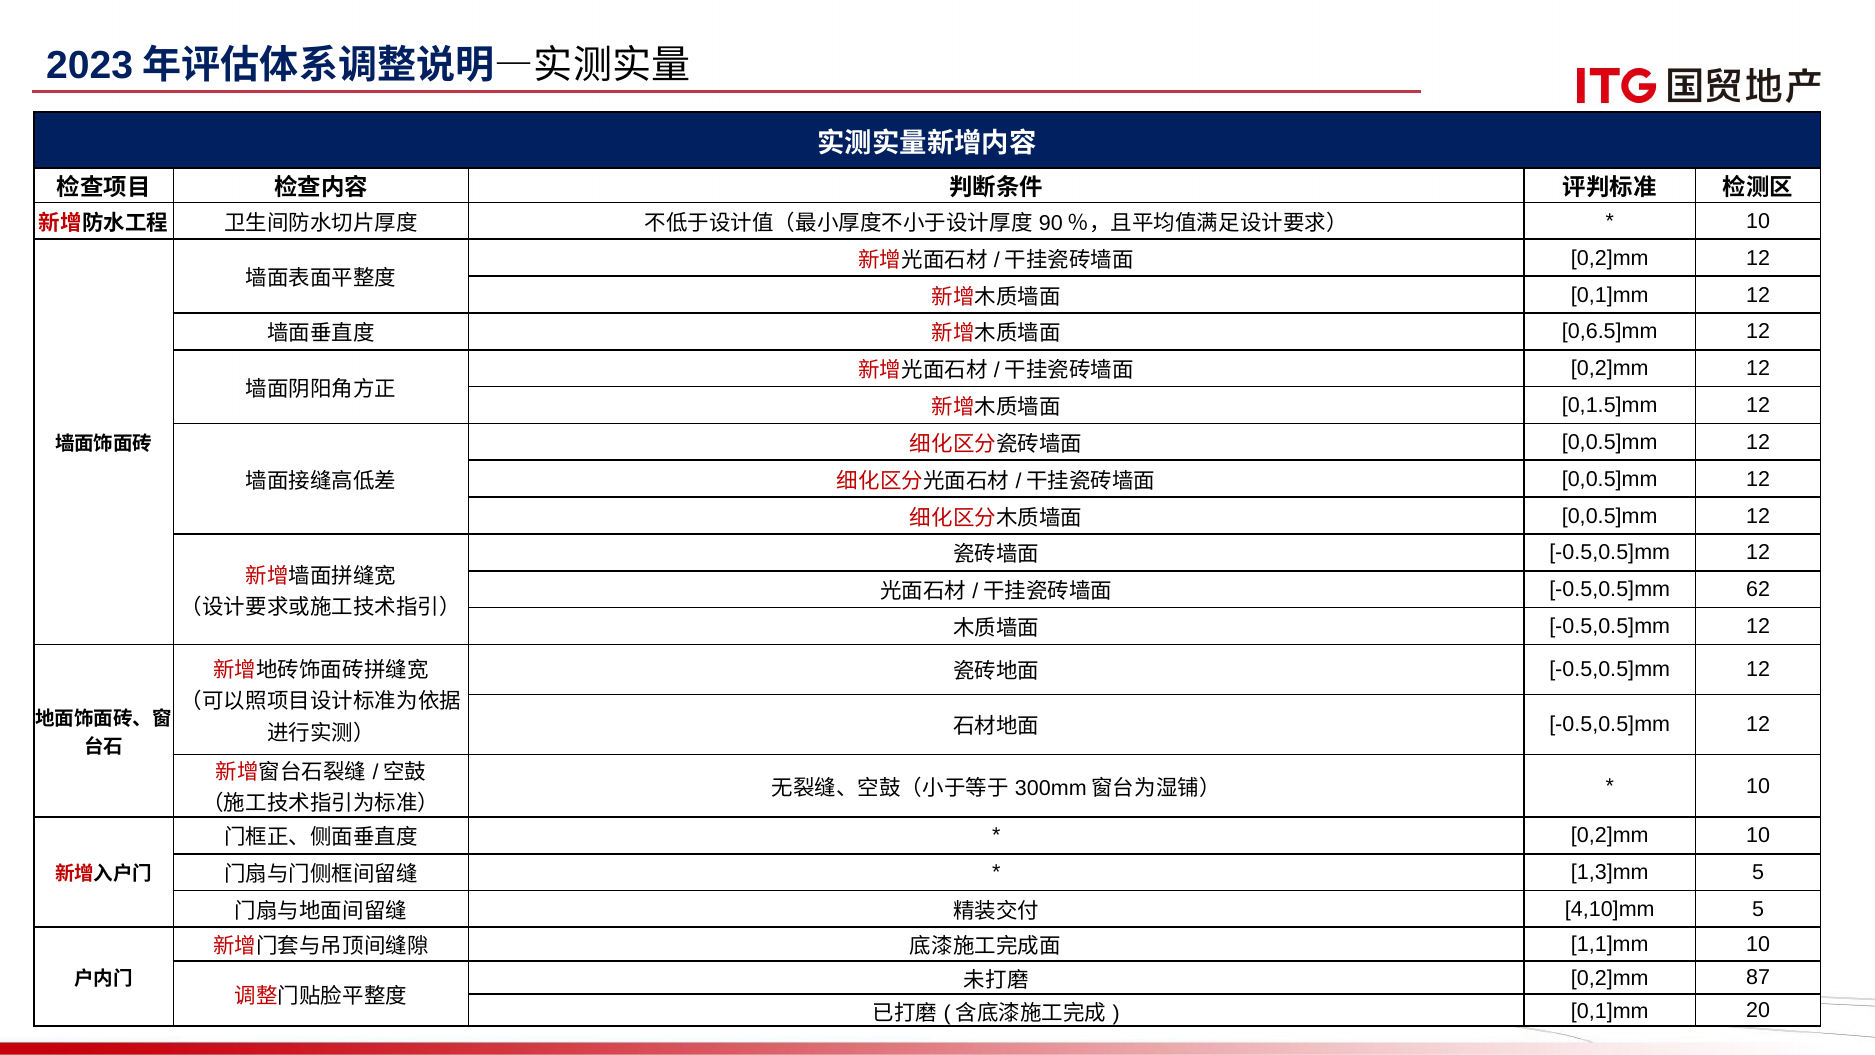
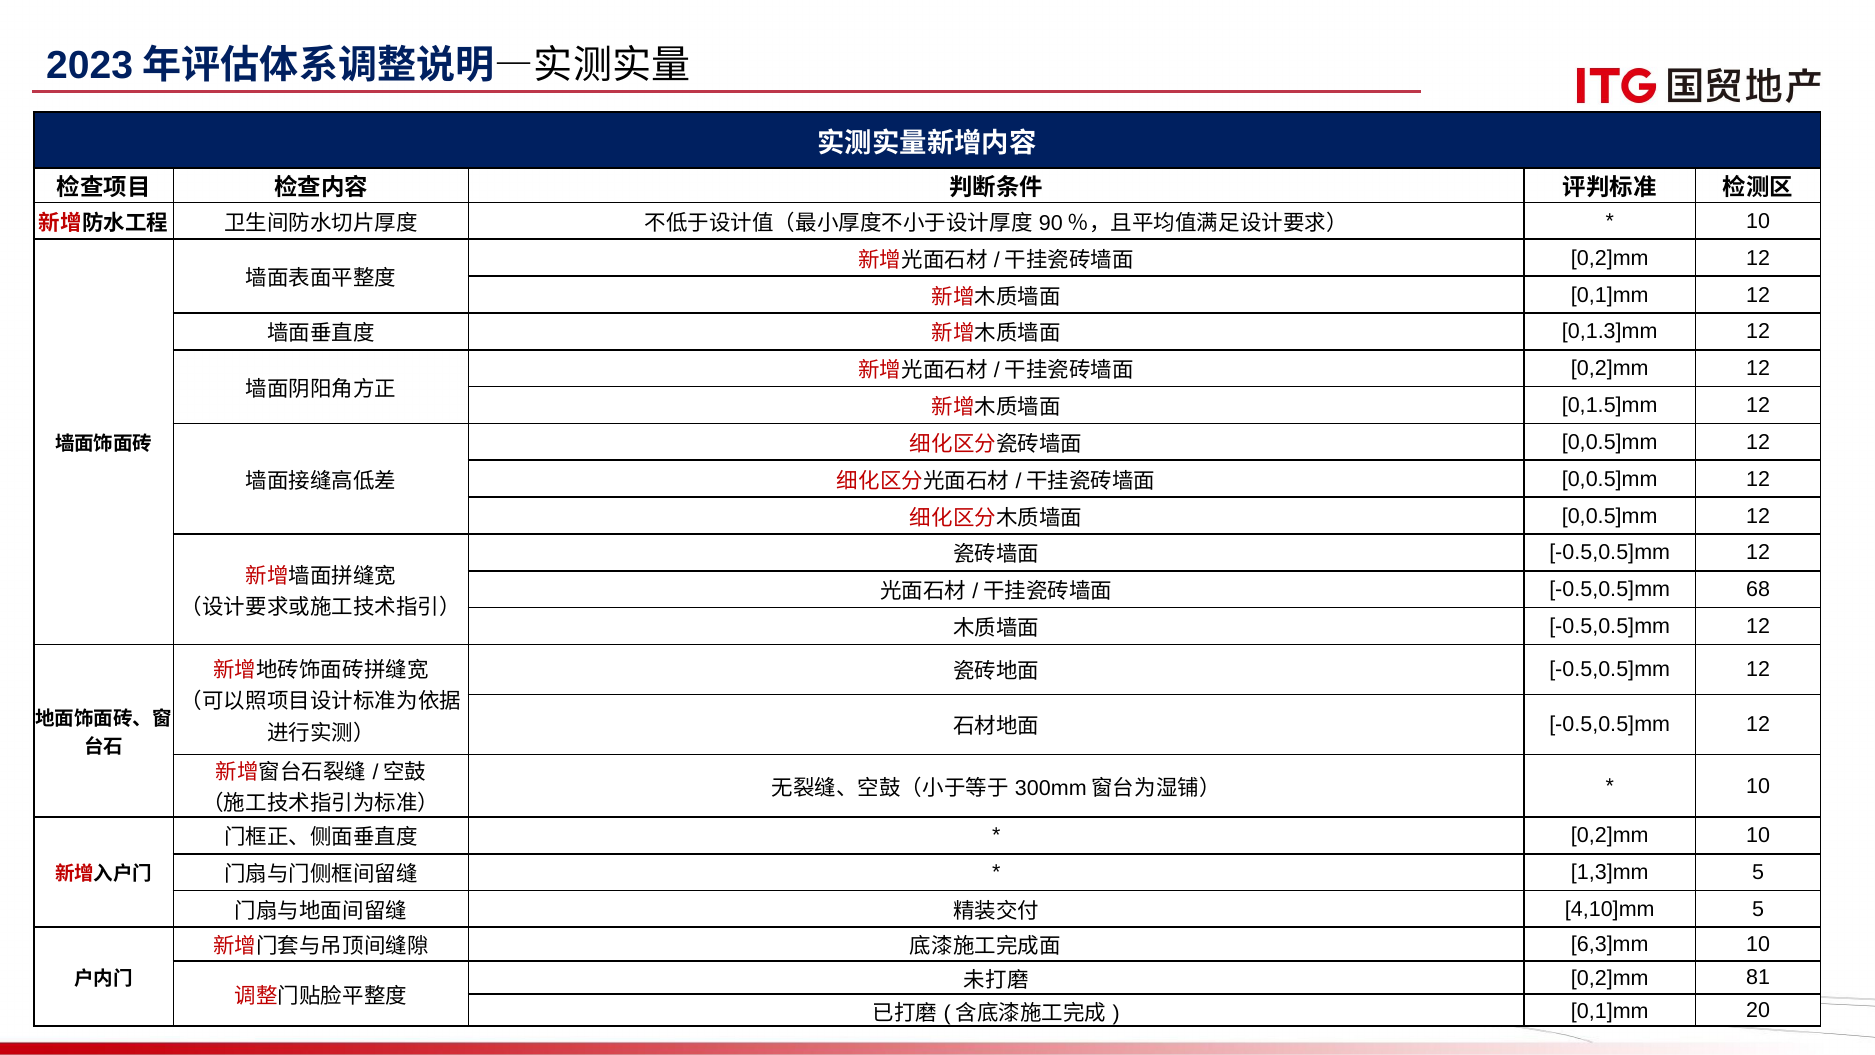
0,6.5]mm: 0,6.5]mm -> 0,1.3]mm
62: 62 -> 68
1,1]mm: 1,1]mm -> 6,3]mm
87: 87 -> 81
